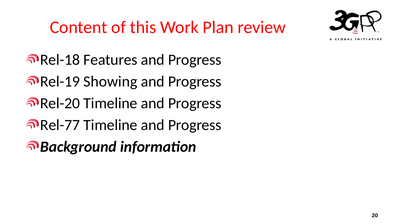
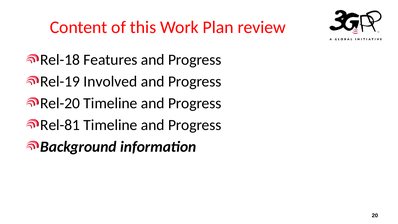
Showing: Showing -> Involved
Rel-77: Rel-77 -> Rel-81
